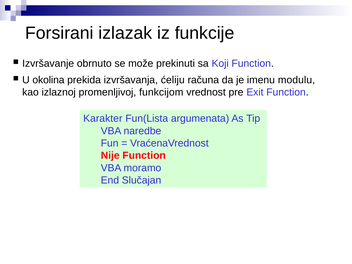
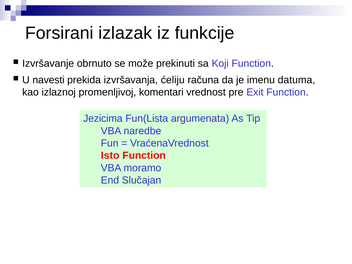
okolina: okolina -> navesti
modulu: modulu -> datuma
funkcijom: funkcijom -> komentari
Karakter: Karakter -> Jezicima
Nije: Nije -> Isto
